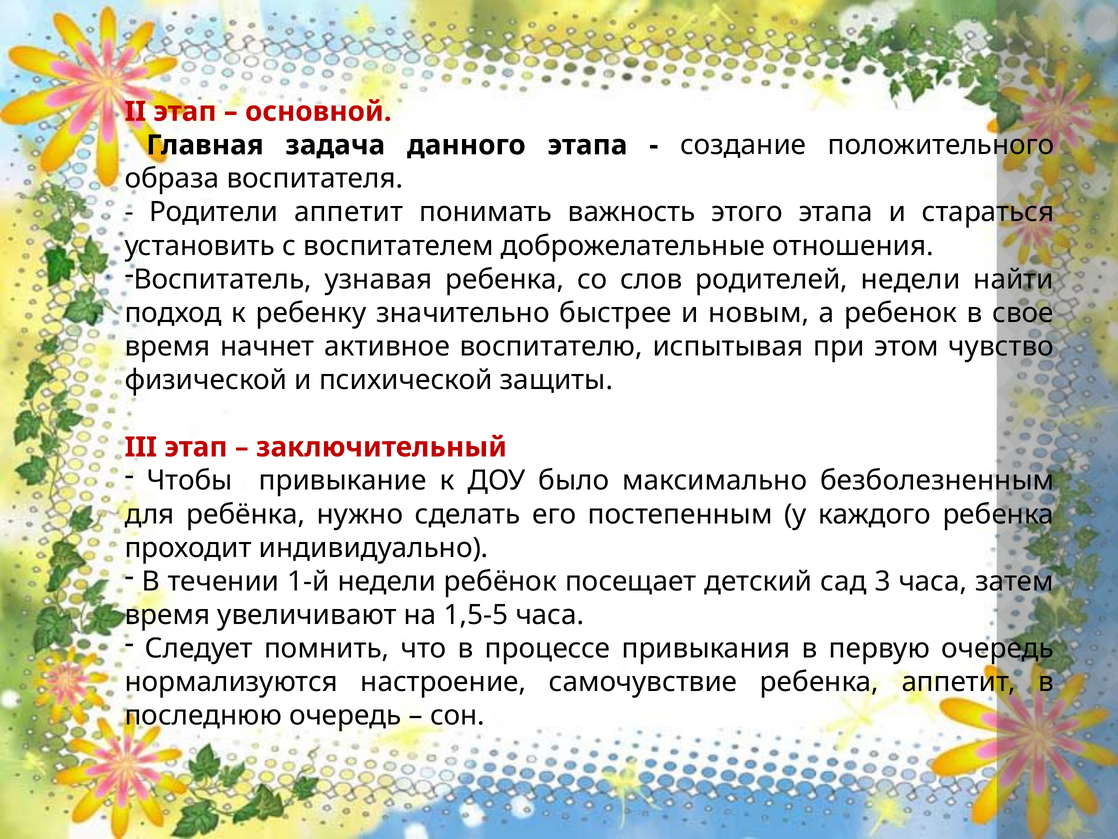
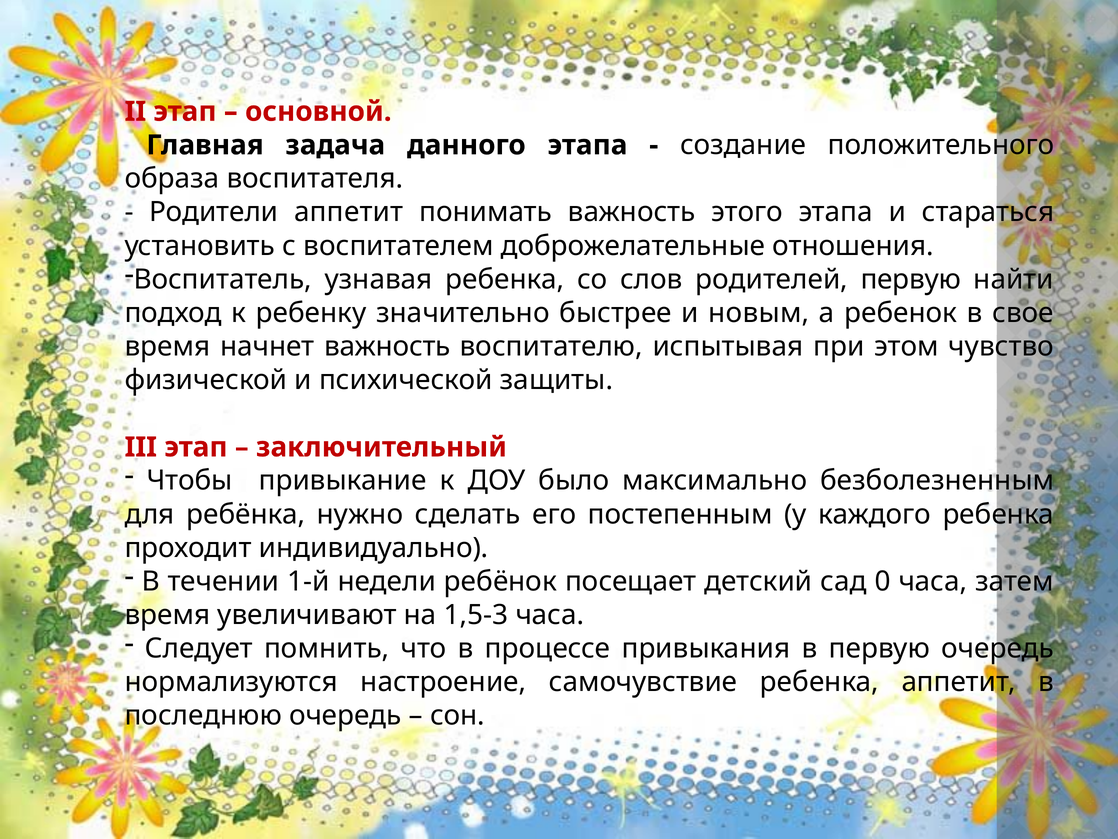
родителей недели: недели -> первую
начнет активное: активное -> важность
3: 3 -> 0
1,5-5: 1,5-5 -> 1,5-3
